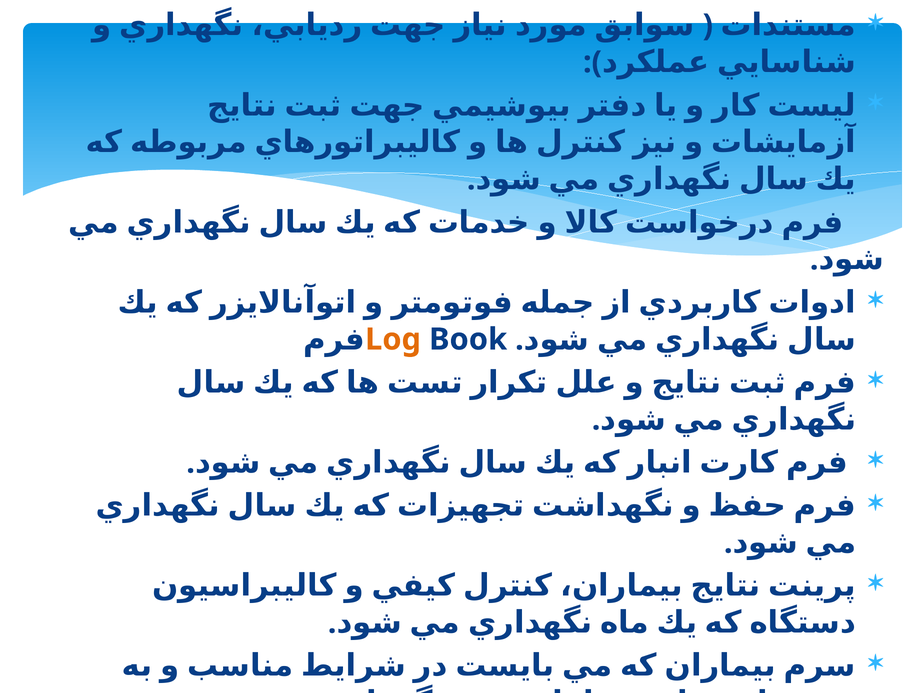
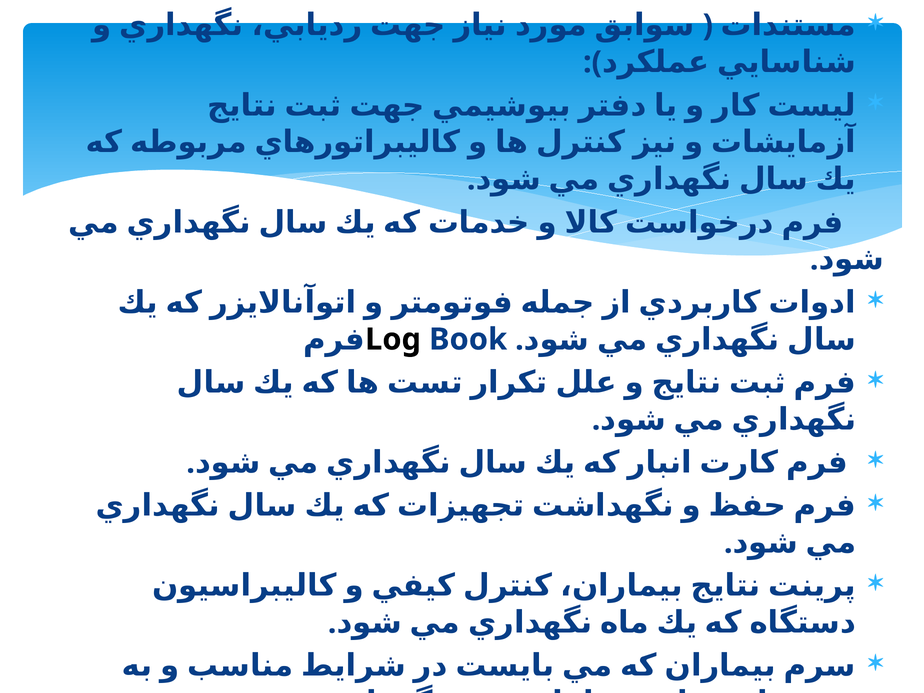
Log colour: orange -> black
